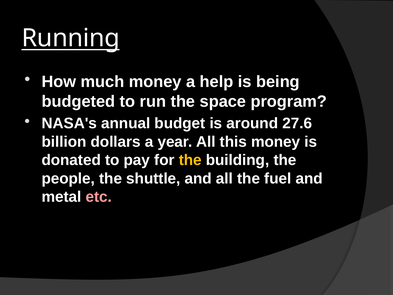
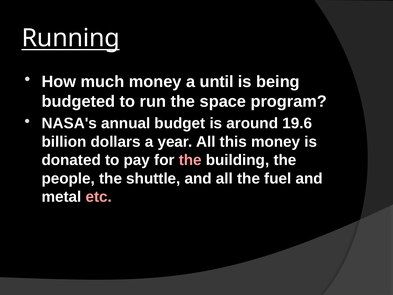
help: help -> until
27.6: 27.6 -> 19.6
the at (190, 160) colour: yellow -> pink
